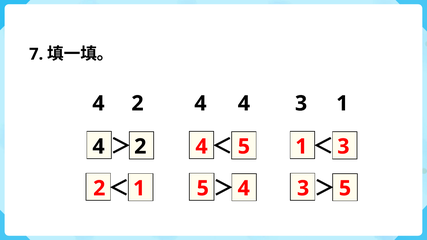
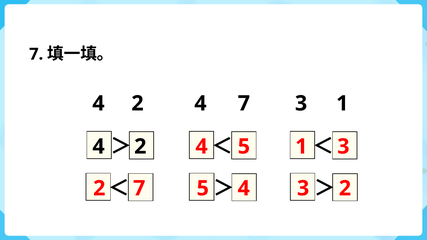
4 4: 4 -> 7
2 1: 1 -> 7
3 5: 5 -> 2
